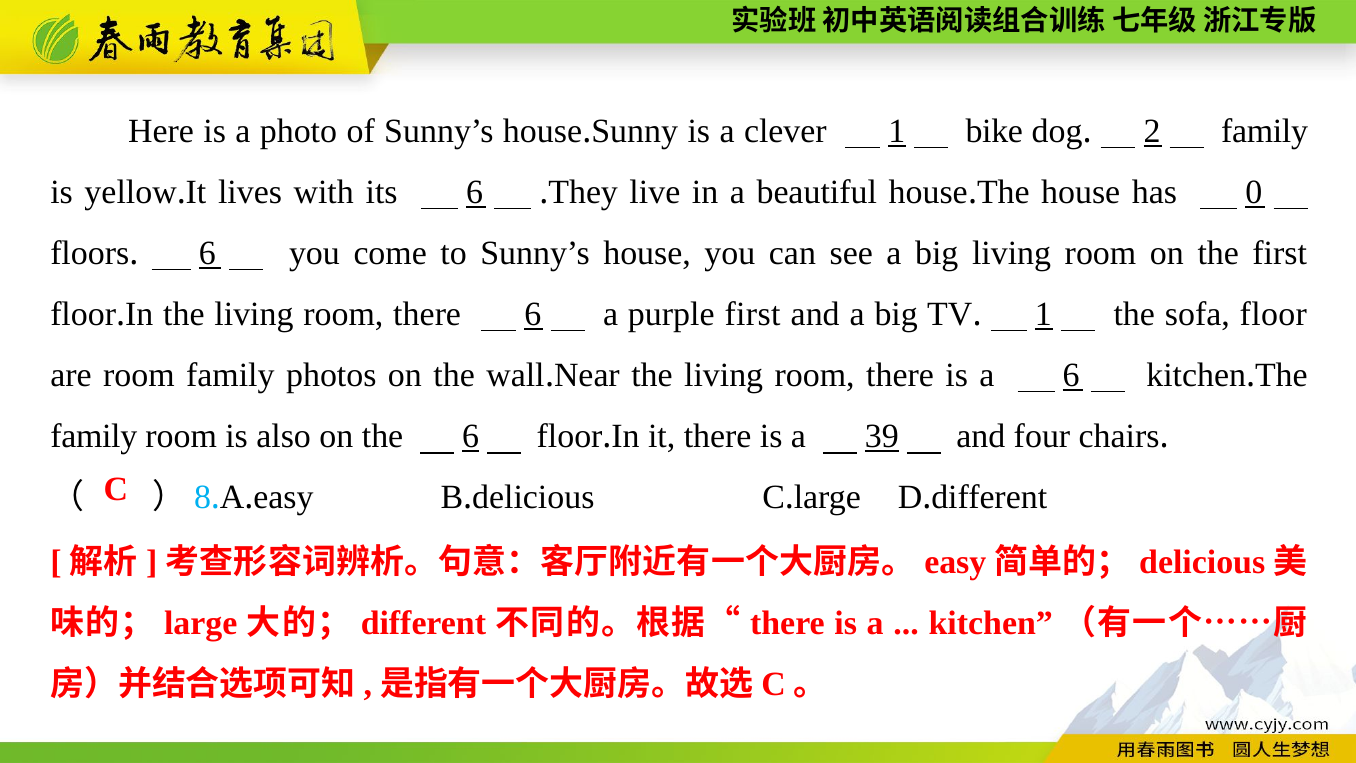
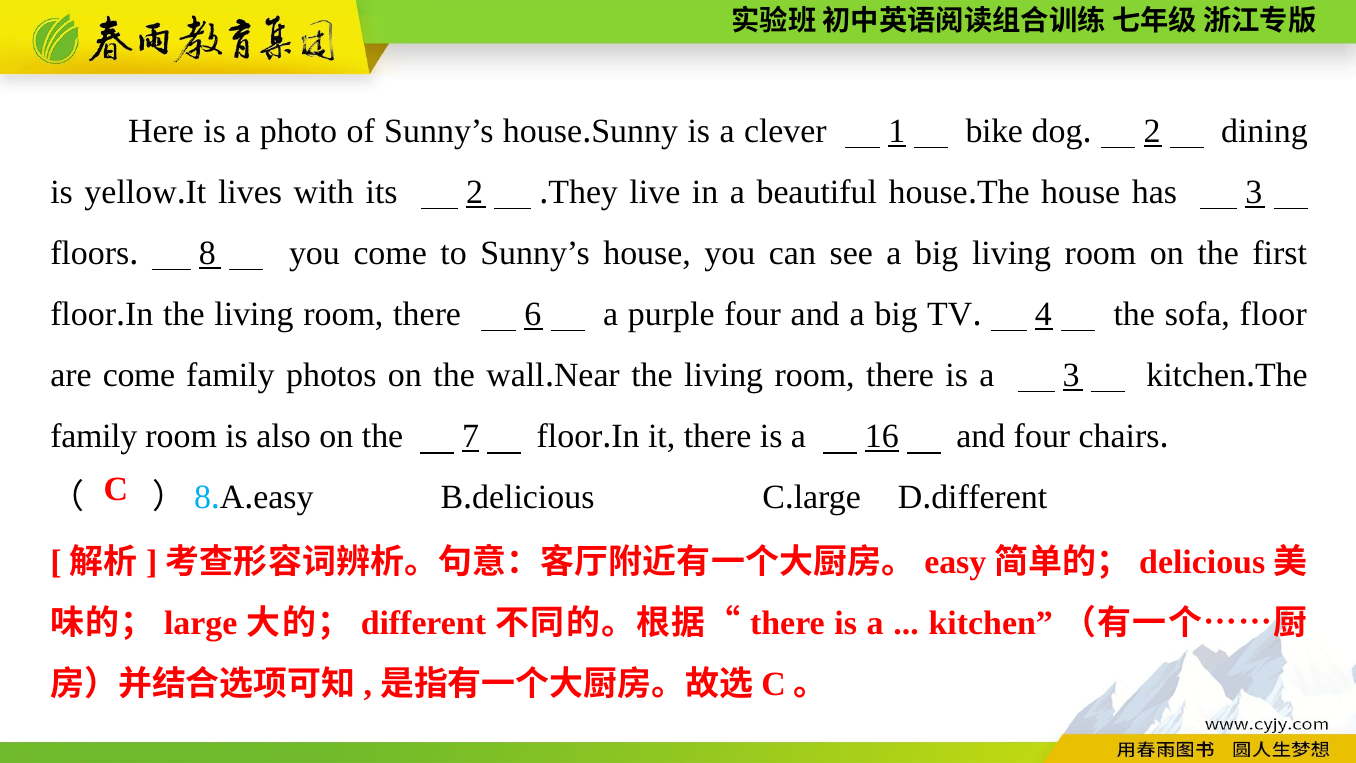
2 family: family -> dining
its 6: 6 -> 2
has 0: 0 -> 3
6 at (207, 253): 6 -> 8
purple first: first -> four
1 at (1043, 314): 1 -> 4
are room: room -> come
a 6: 6 -> 3
the 6: 6 -> 7
39: 39 -> 16
